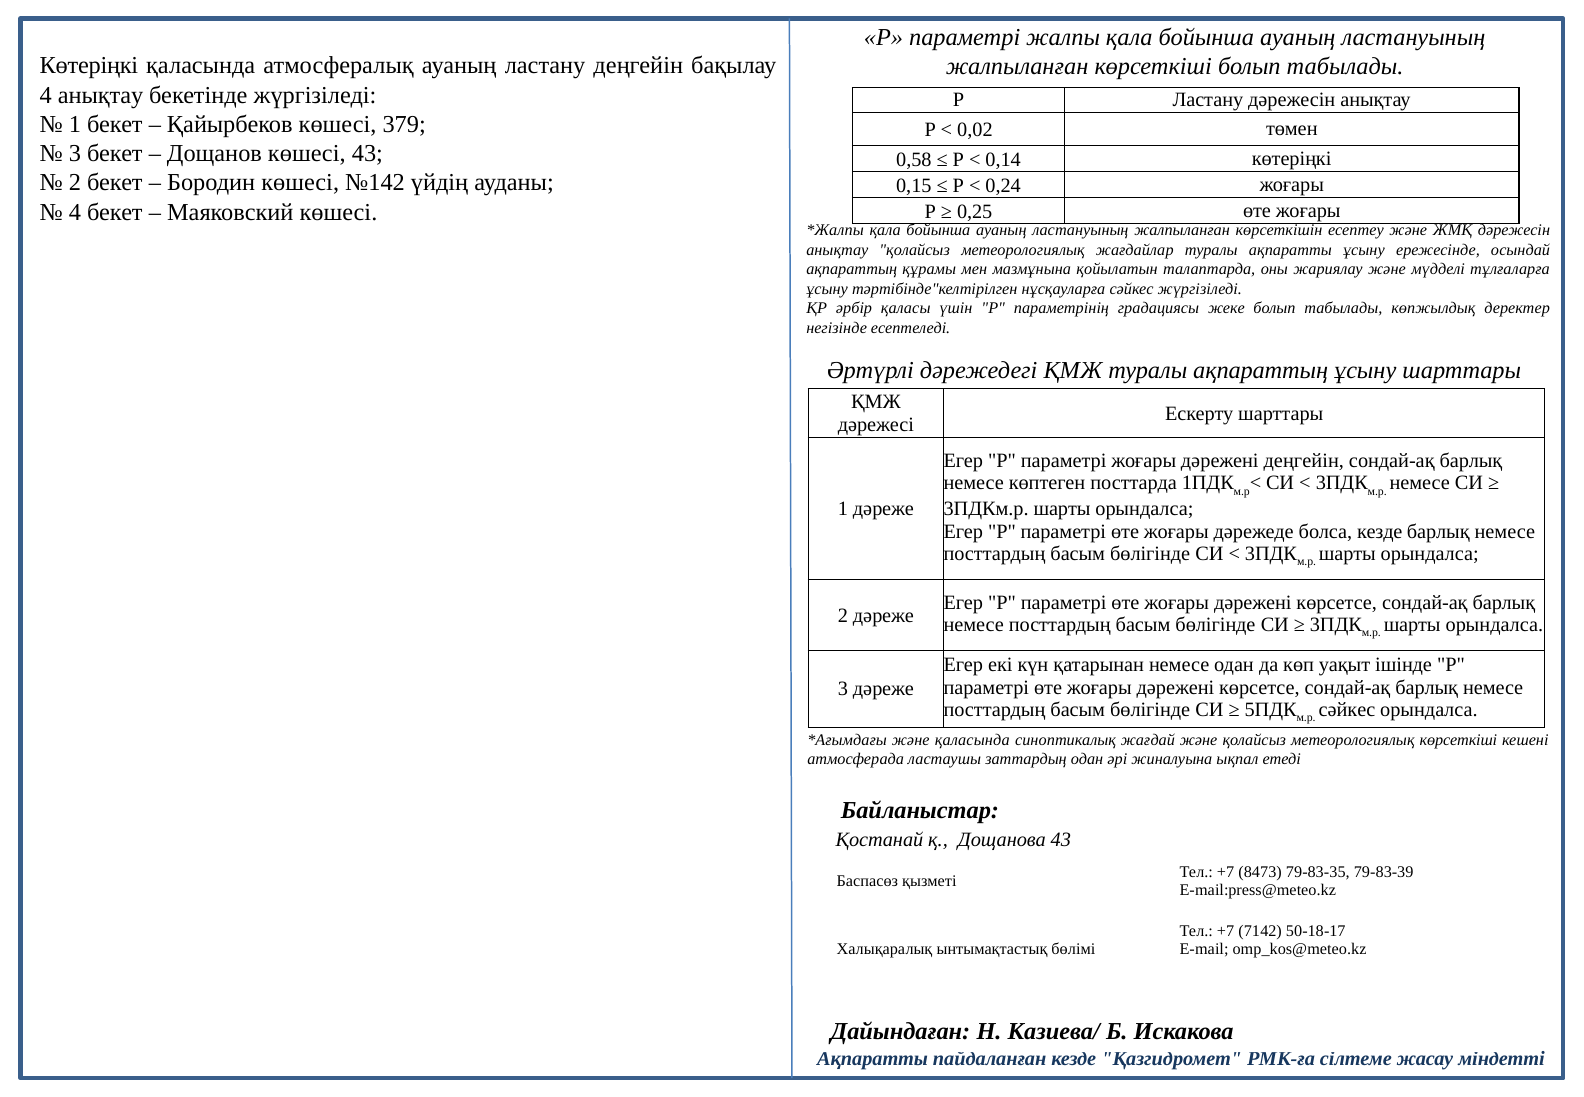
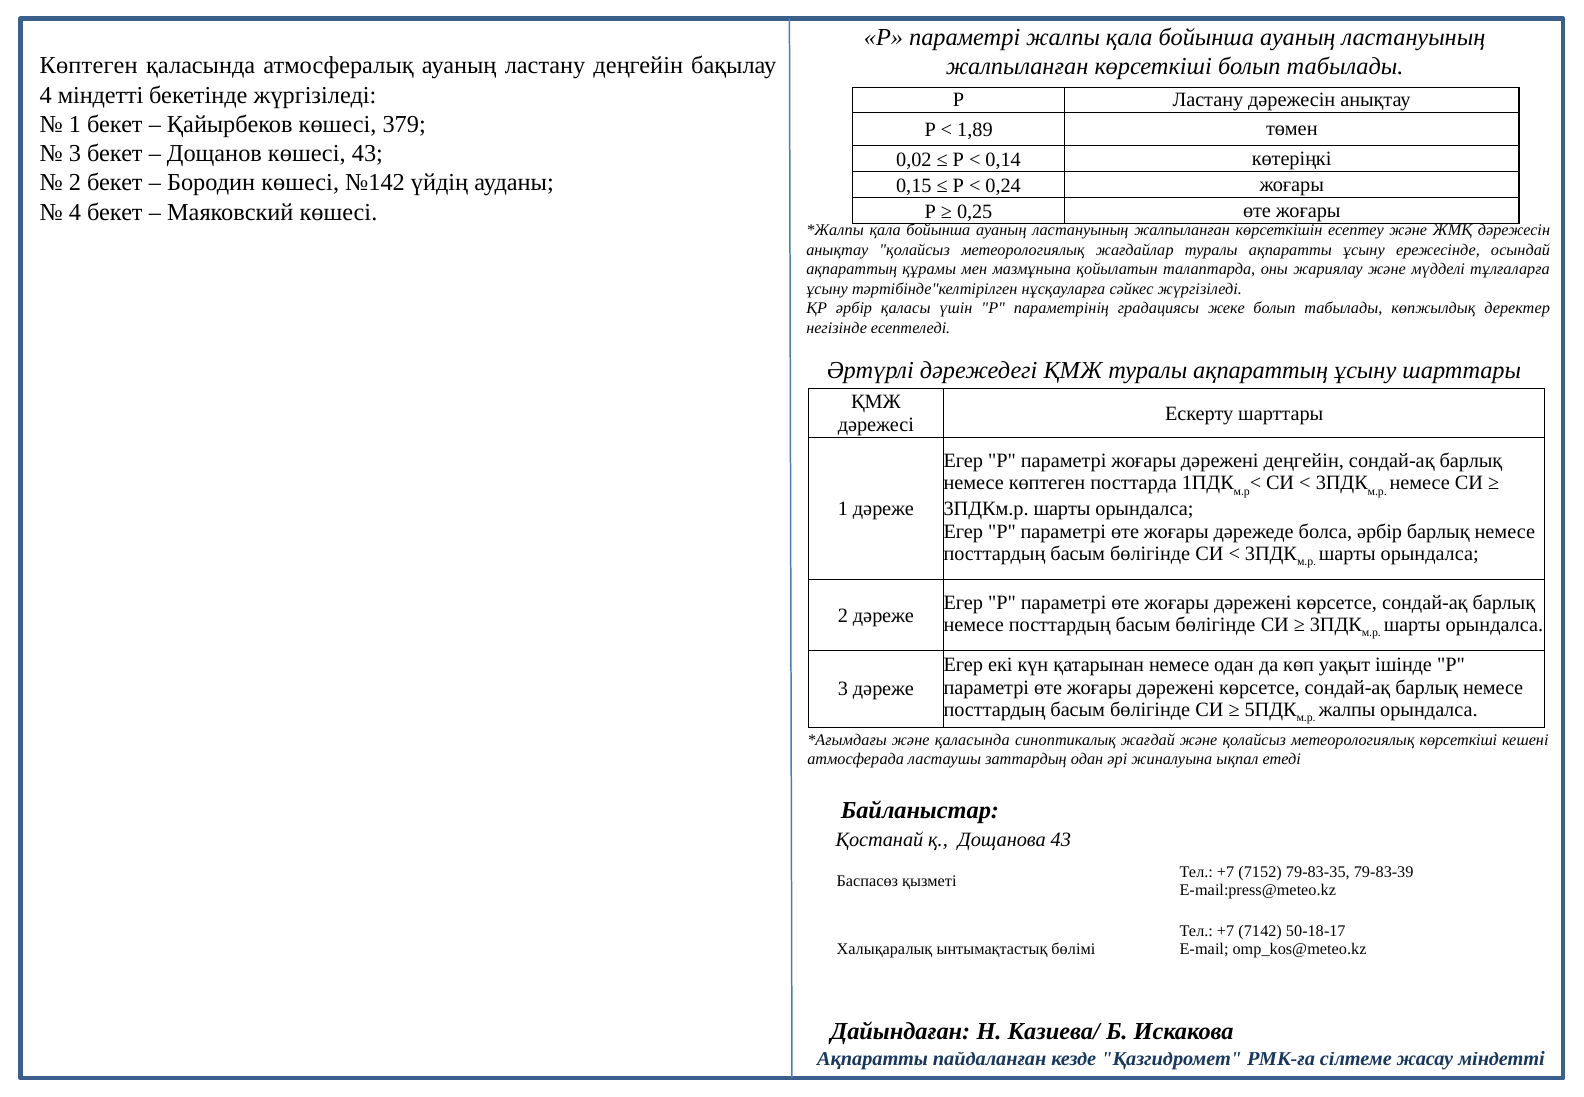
Көтеріңкі at (89, 66): Көтеріңкі -> Көптеген
4 анықтау: анықтау -> міндетті
0,02: 0,02 -> 1,89
0,58: 0,58 -> 0,02
болса кезде: кезде -> әрбір
сәйкес at (1347, 710): сәйкес -> жалпы
8473: 8473 -> 7152
